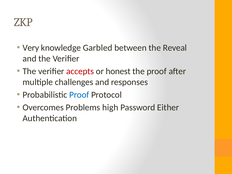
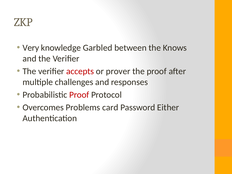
Reveal: Reveal -> Knows
honest: honest -> prover
Proof at (79, 95) colour: blue -> red
high: high -> card
